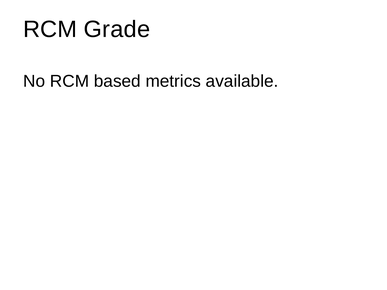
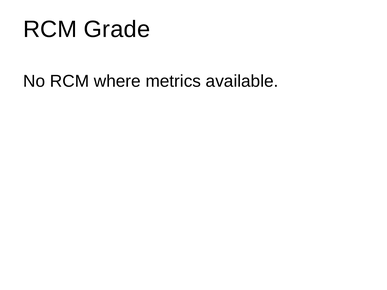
based: based -> where
